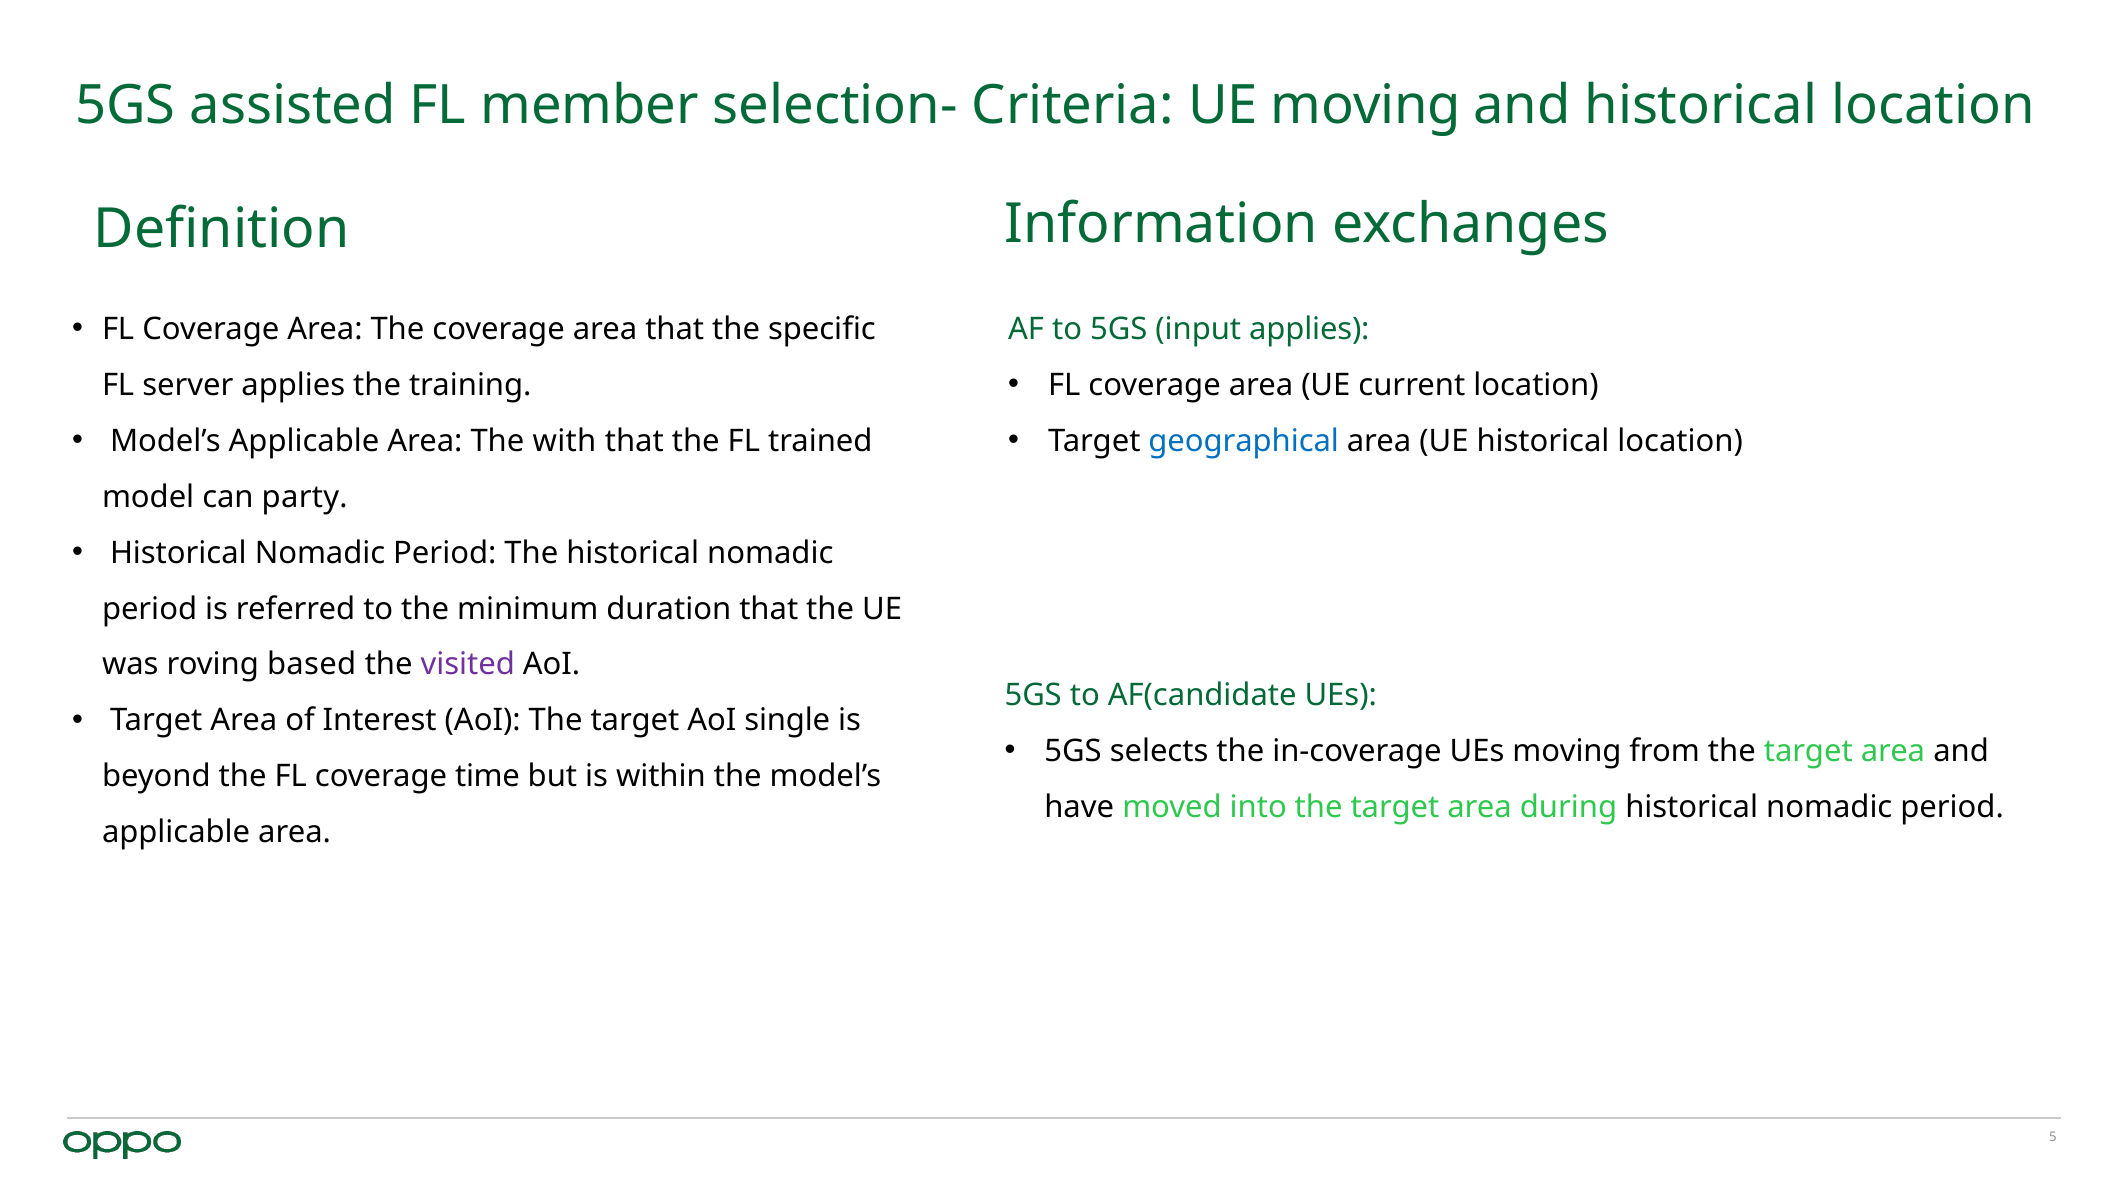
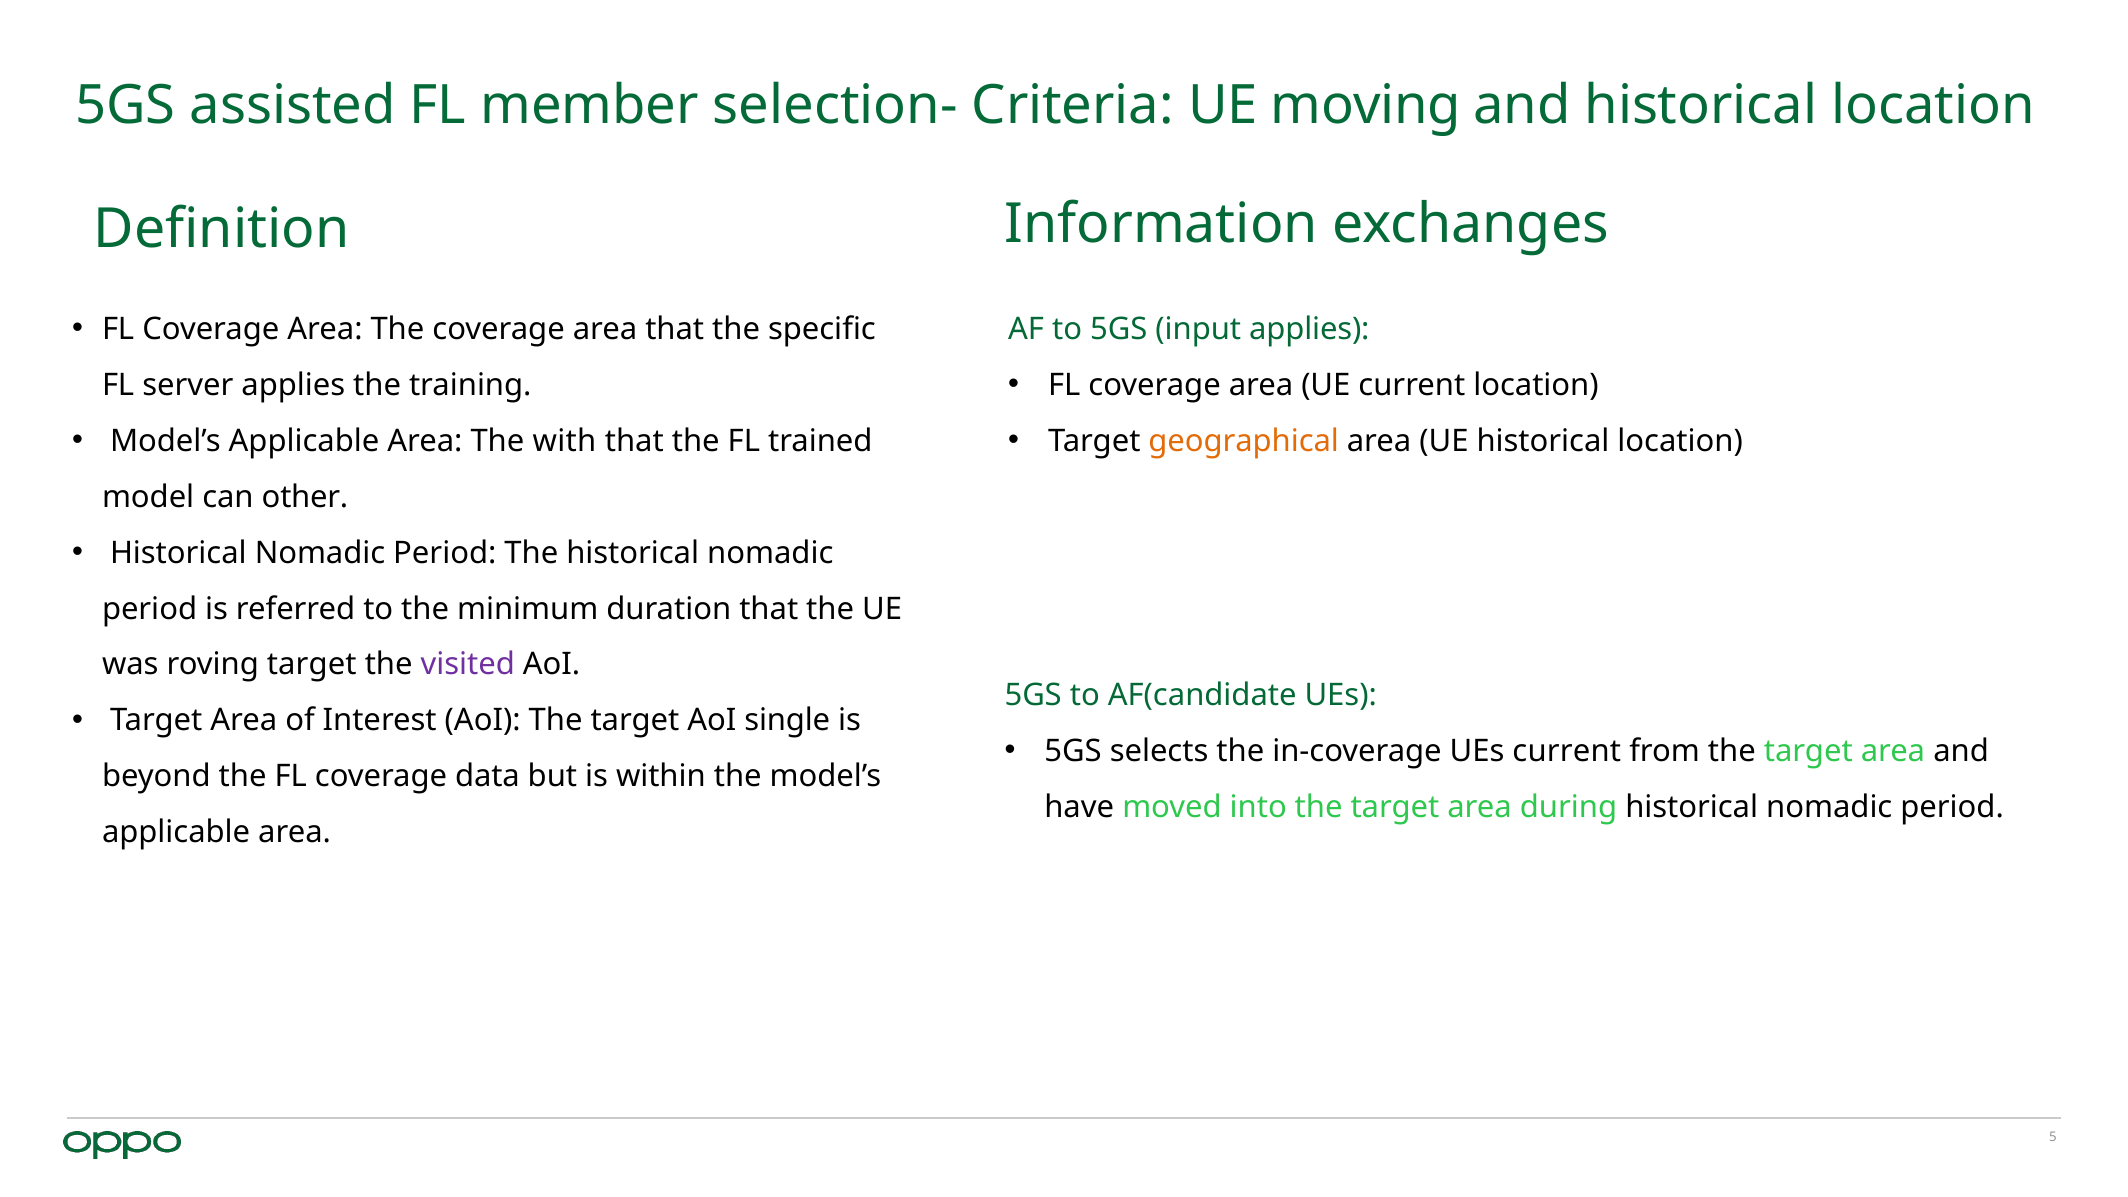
geographical colour: blue -> orange
party: party -> other
roving based: based -> target
UEs moving: moving -> current
time: time -> data
